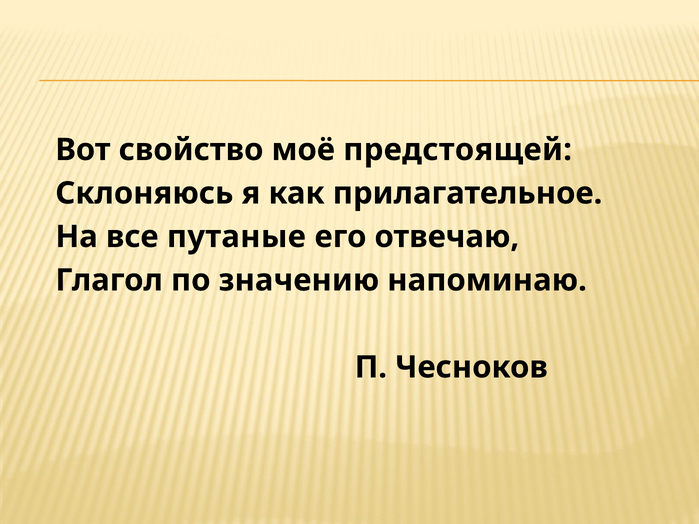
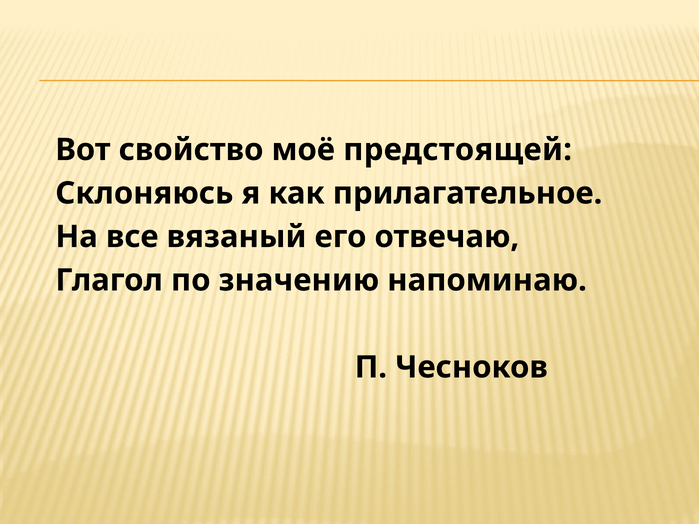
путаные: путаные -> вязаный
